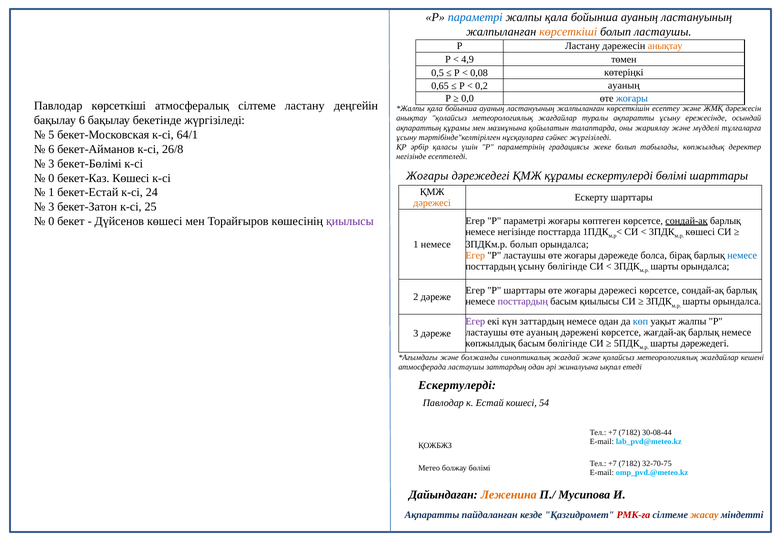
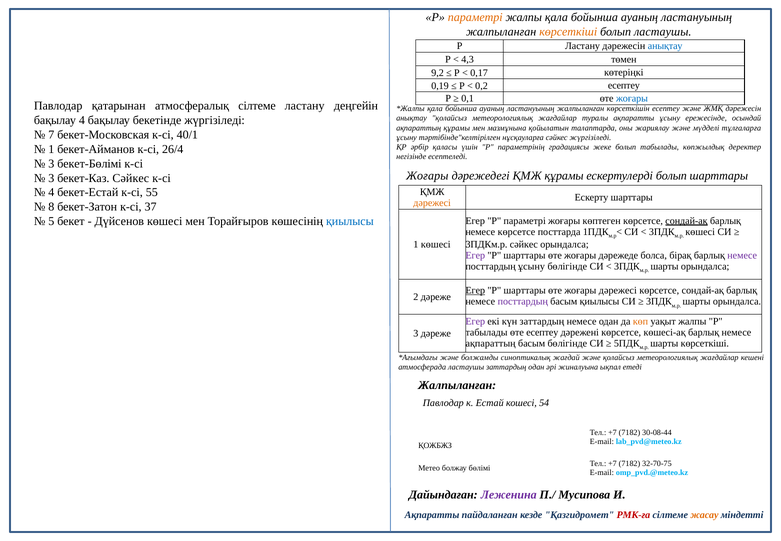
параметрі at (475, 17) colour: blue -> orange
анықтау at (665, 46) colour: orange -> blue
4,9: 4,9 -> 4,3
0,5: 0,5 -> 9,2
0,08: 0,08 -> 0,17
0,65: 0,65 -> 0,19
0,2 ауаның: ауаның -> есептеу
0,0: 0,0 -> 0,1
Павлодар көрсеткіші: көрсеткіші -> қатарынан
бақылау 6: 6 -> 4
5: 5 -> 7
64/1: 64/1 -> 40/1
6 at (51, 149): 6 -> 1
26/8: 26/8 -> 26/4
ескертулерді бөлімі: бөлімі -> болып
0 at (51, 178): 0 -> 3
бекет-Каз Көшесі: Көшесі -> Сәйкес
1 at (51, 192): 1 -> 4
24: 24 -> 55
3 at (51, 207): 3 -> 8
25: 25 -> 37
0 at (51, 221): 0 -> 5
қиылысы at (350, 221) colour: purple -> blue
немесе негізінде: негізінде -> көрсетсе
1 немесе: немесе -> көшесі
3ПДКм.р болып: болып -> сәйкес
Егер at (475, 255) colour: orange -> purple
P ластаушы: ластаушы -> шарттары
немесе at (742, 255) colour: blue -> purple
Егер at (475, 290) underline: none -> present
көп colour: blue -> orange
ластаушы at (487, 332): ластаушы -> табылады
өте ауаның: ауаның -> есептеу
жағдай-ақ: жағдай-ақ -> көшесі-ақ
көпжылдық at (491, 343): көпжылдық -> ақпараттың
шарты дәрежедегі: дәрежедегі -> көрсеткіші
Ескертулерді at (457, 385): Ескертулерді -> Жалпыланған
Леженина colour: orange -> purple
